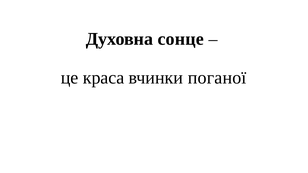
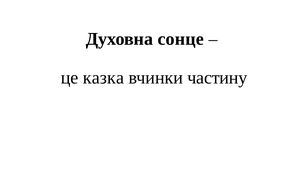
краса: краса -> казка
поганої: поганої -> частину
